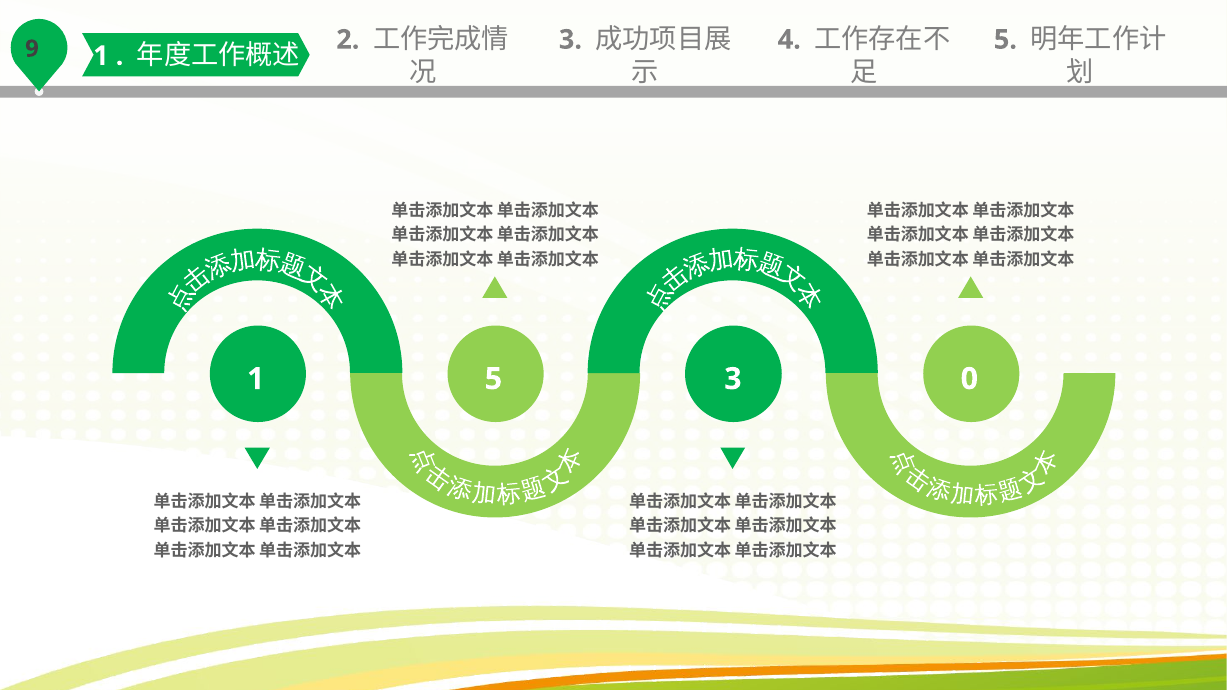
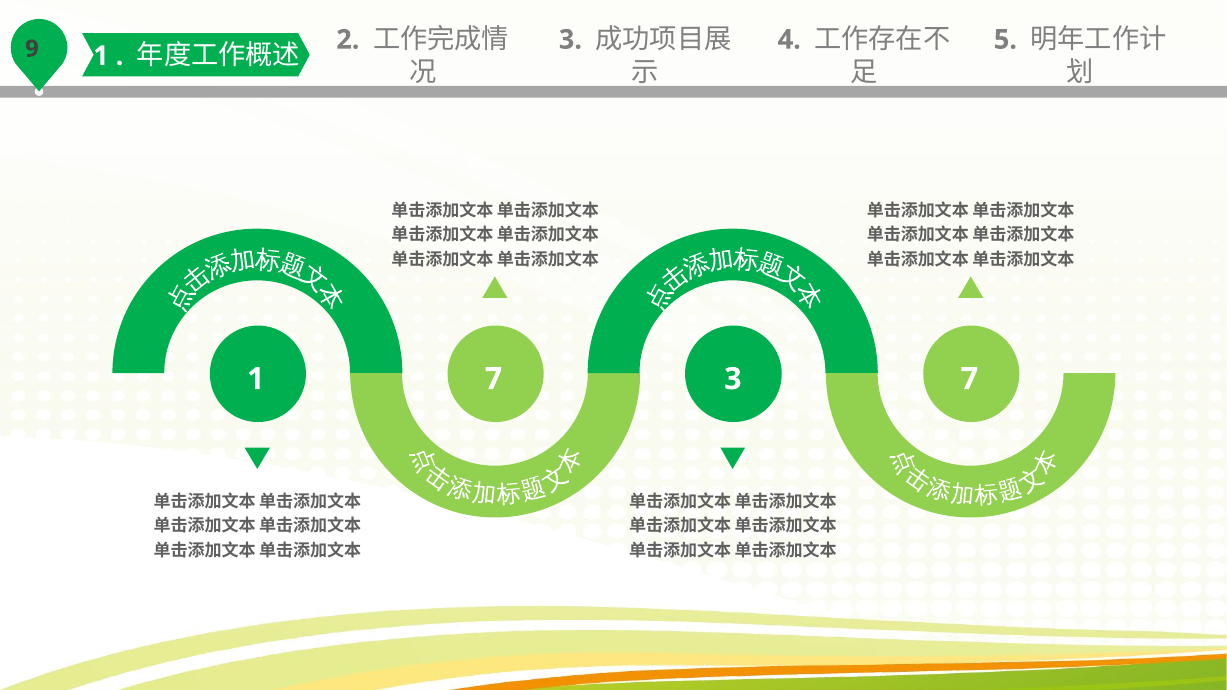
1 5: 5 -> 7
3 0: 0 -> 7
